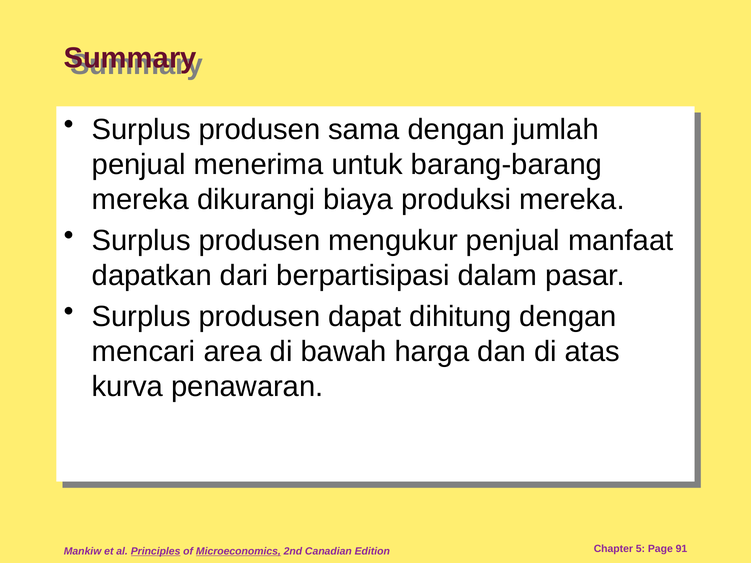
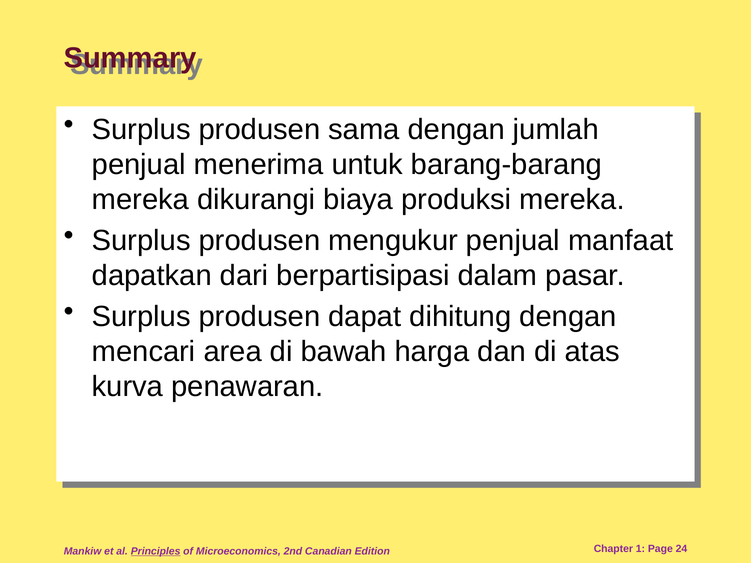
Microeconomics underline: present -> none
5: 5 -> 1
91: 91 -> 24
